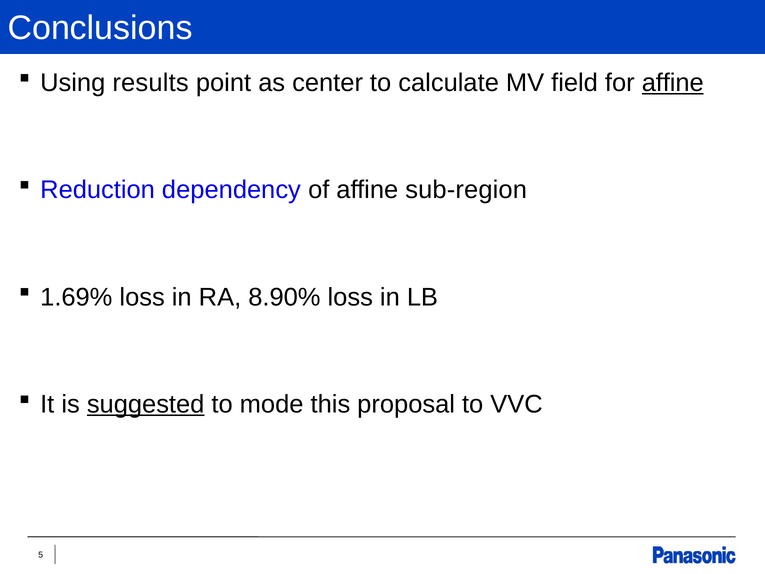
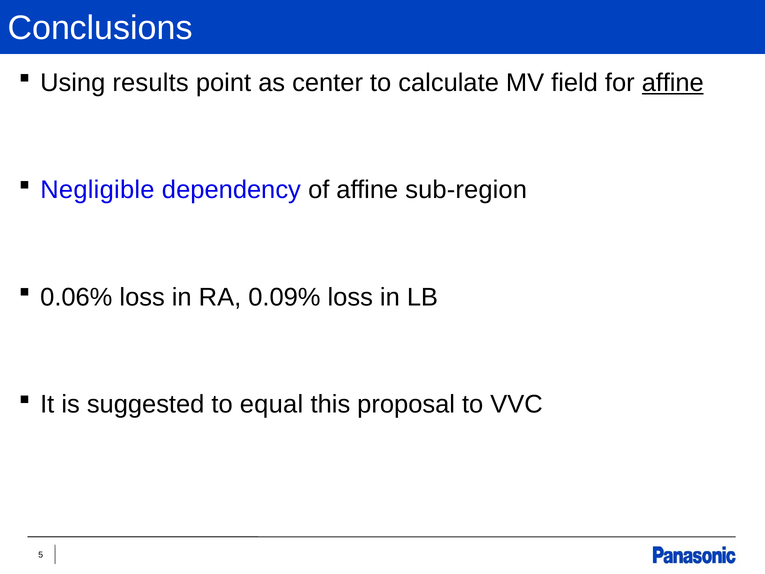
Reduction: Reduction -> Negligible
1.69%: 1.69% -> 0.06%
8.90%: 8.90% -> 0.09%
suggested underline: present -> none
mode: mode -> equal
